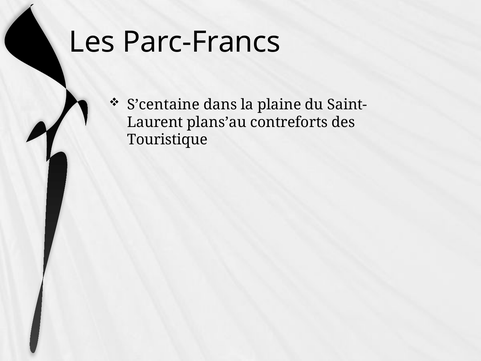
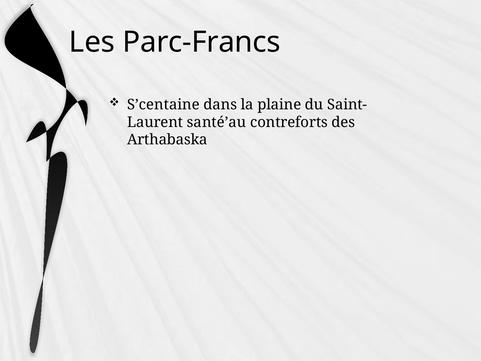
plans’au: plans’au -> santé’au
Touristique: Touristique -> Arthabaska
